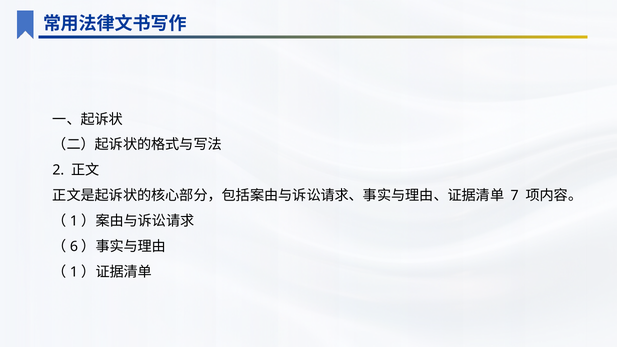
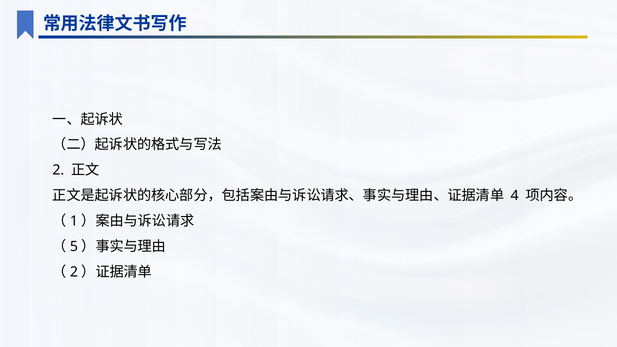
7: 7 -> 4
6: 6 -> 5
1 at (74, 272): 1 -> 2
